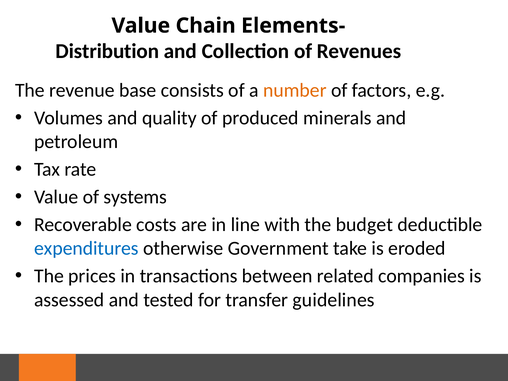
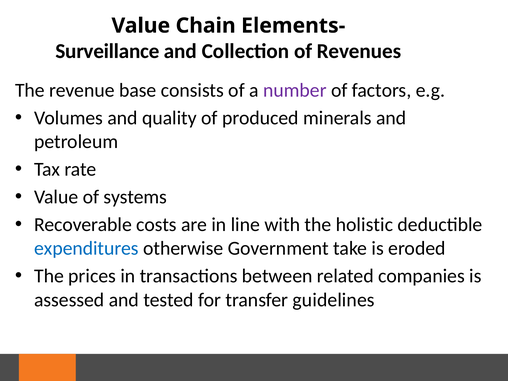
Distribution: Distribution -> Surveillance
number colour: orange -> purple
budget: budget -> holistic
